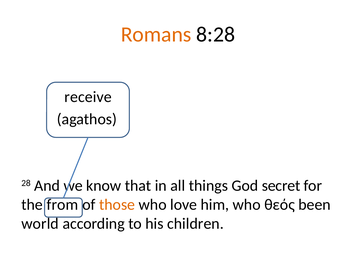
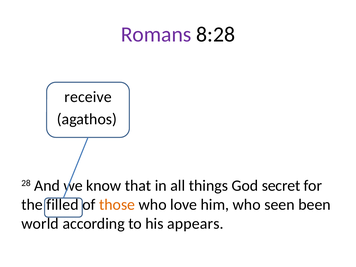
Romans colour: orange -> purple
from: from -> filled
θεός: θεός -> seen
children: children -> appears
